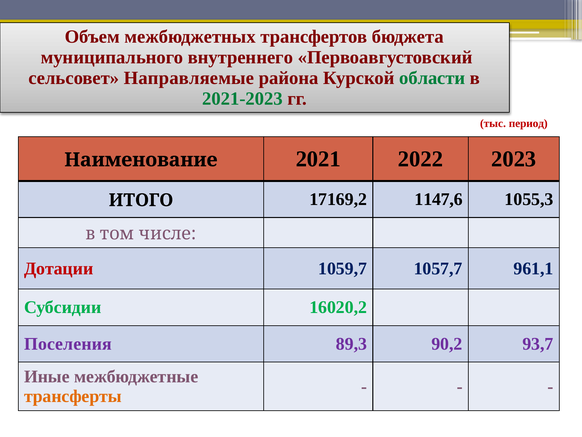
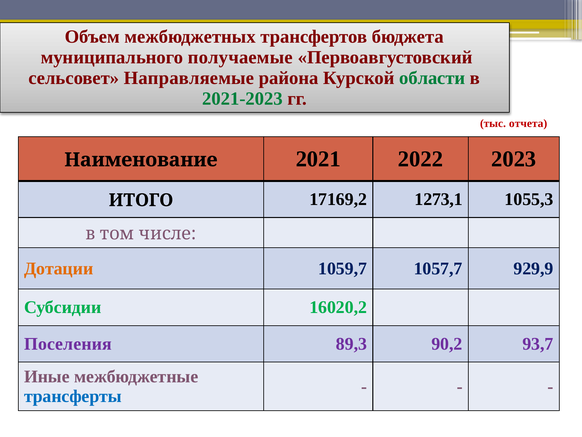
внутреннего: внутреннего -> получаемые
период: период -> отчета
1147,6: 1147,6 -> 1273,1
Дотации colour: red -> orange
961,1: 961,1 -> 929,9
трансферты colour: orange -> blue
